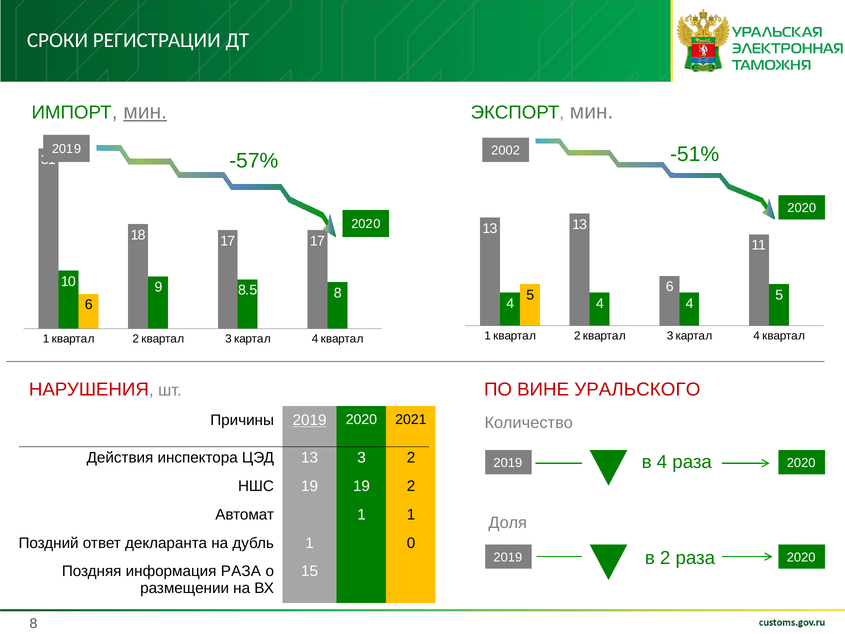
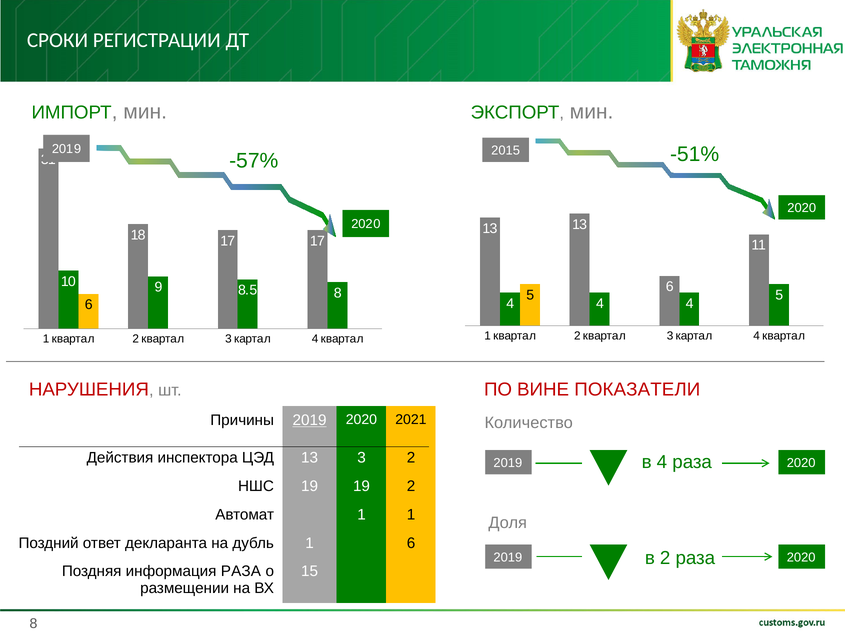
мин at (145, 112) underline: present -> none
2002: 2002 -> 2015
УРАЛЬСКОГО: УРАЛЬСКОГО -> ПОКАЗАТЕЛИ
1 0: 0 -> 6
